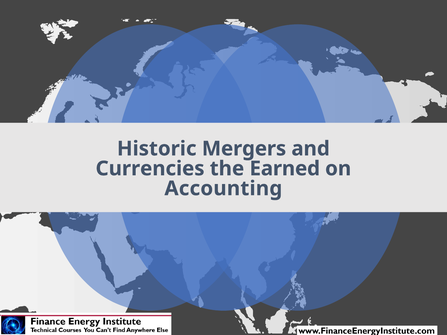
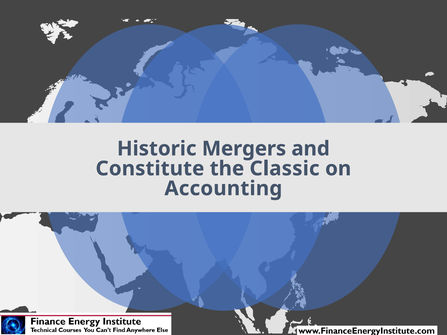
Currencies: Currencies -> Constitute
Earned: Earned -> Classic
